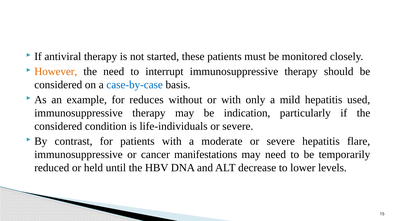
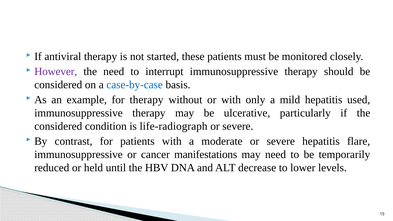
However colour: orange -> purple
for reduces: reduces -> therapy
indication: indication -> ulcerative
life-individuals: life-individuals -> life-radiograph
